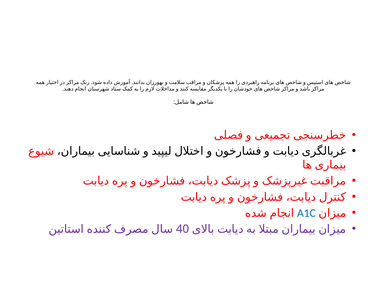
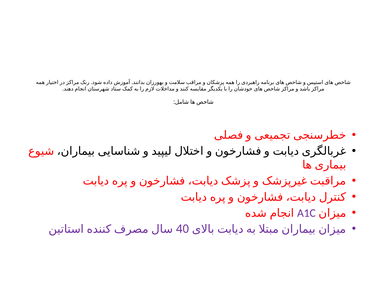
A1C colour: blue -> purple
